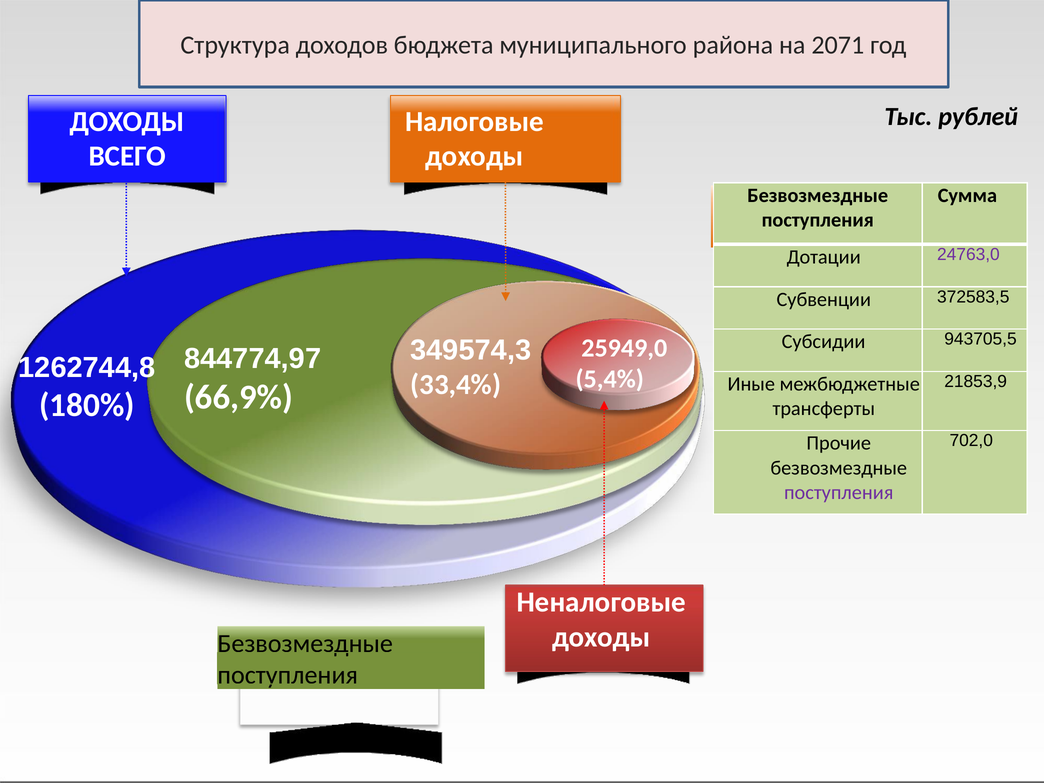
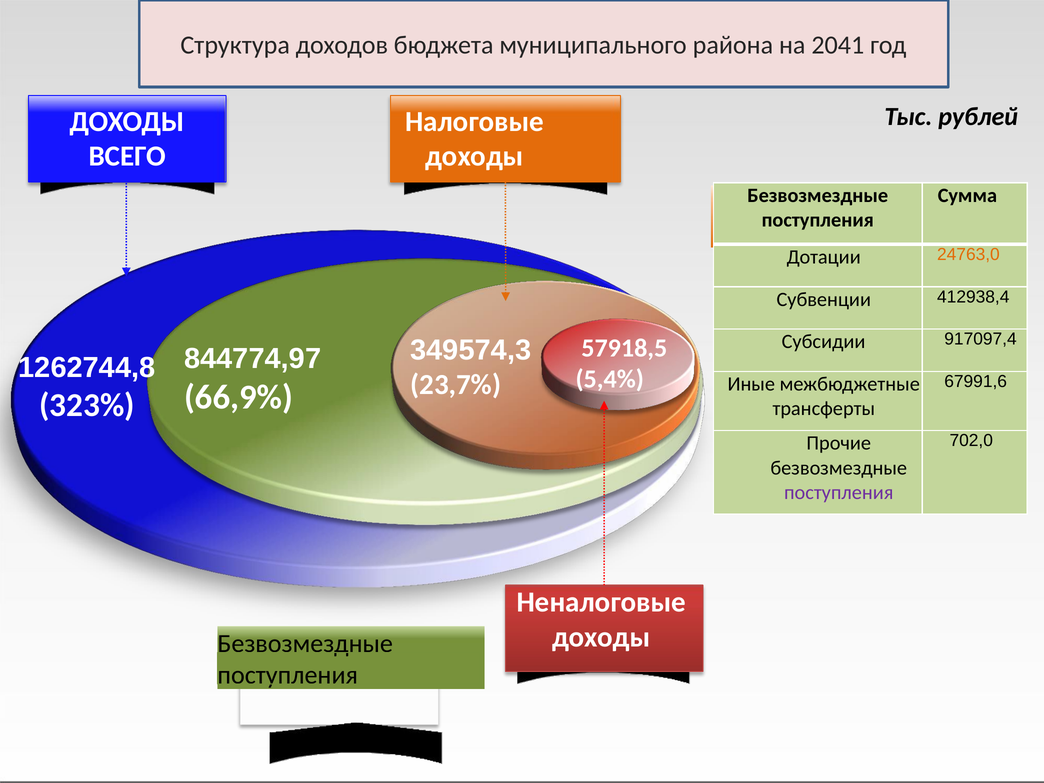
2071: 2071 -> 2041
24763,0 colour: purple -> orange
372583,5: 372583,5 -> 412938,4
943705,5: 943705,5 -> 917097,4
25949,0: 25949,0 -> 57918,5
33,4%: 33,4% -> 23,7%
21853,9: 21853,9 -> 67991,6
180%: 180% -> 323%
